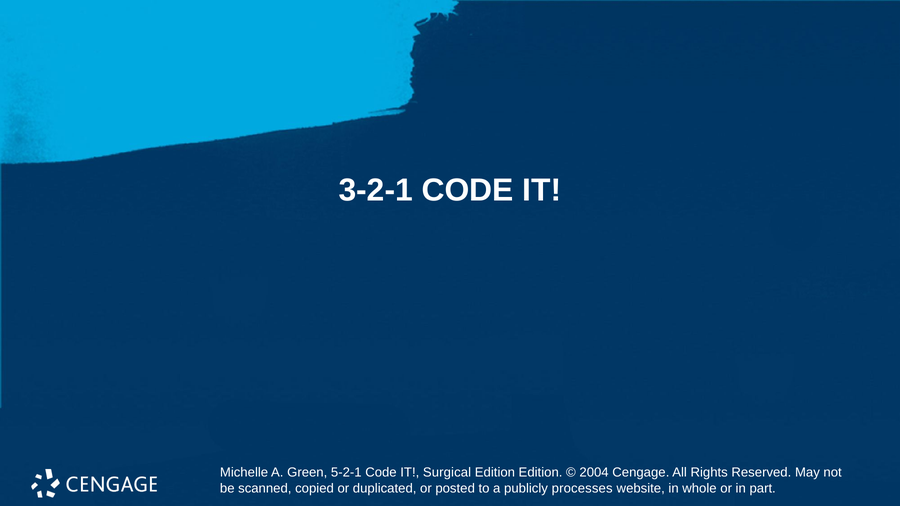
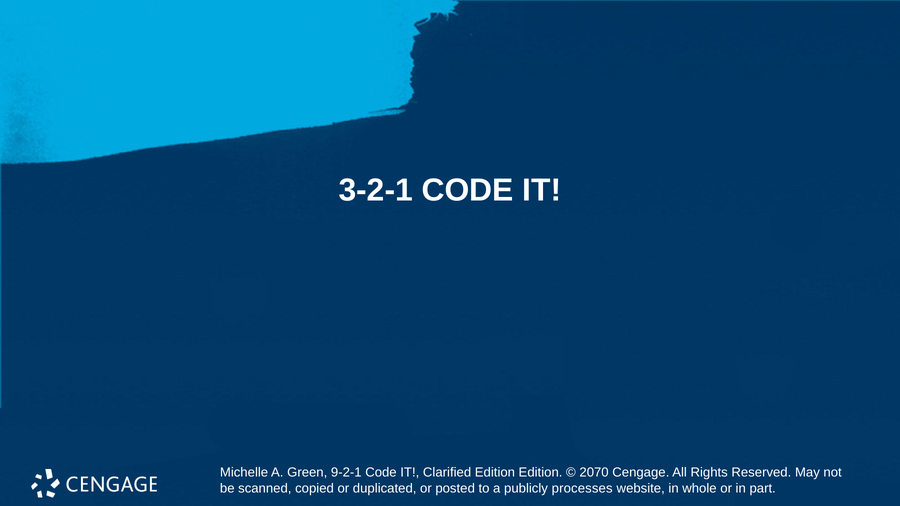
5-2-1: 5-2-1 -> 9-2-1
Surgical: Surgical -> Clarified
2004: 2004 -> 2070
